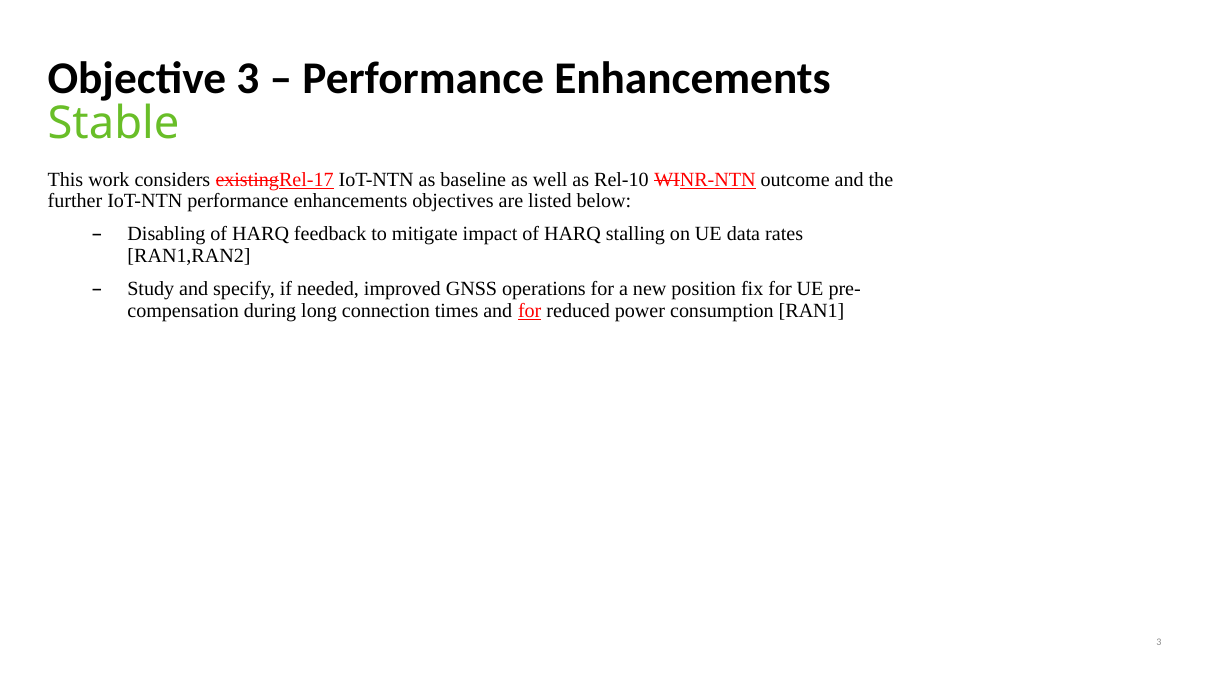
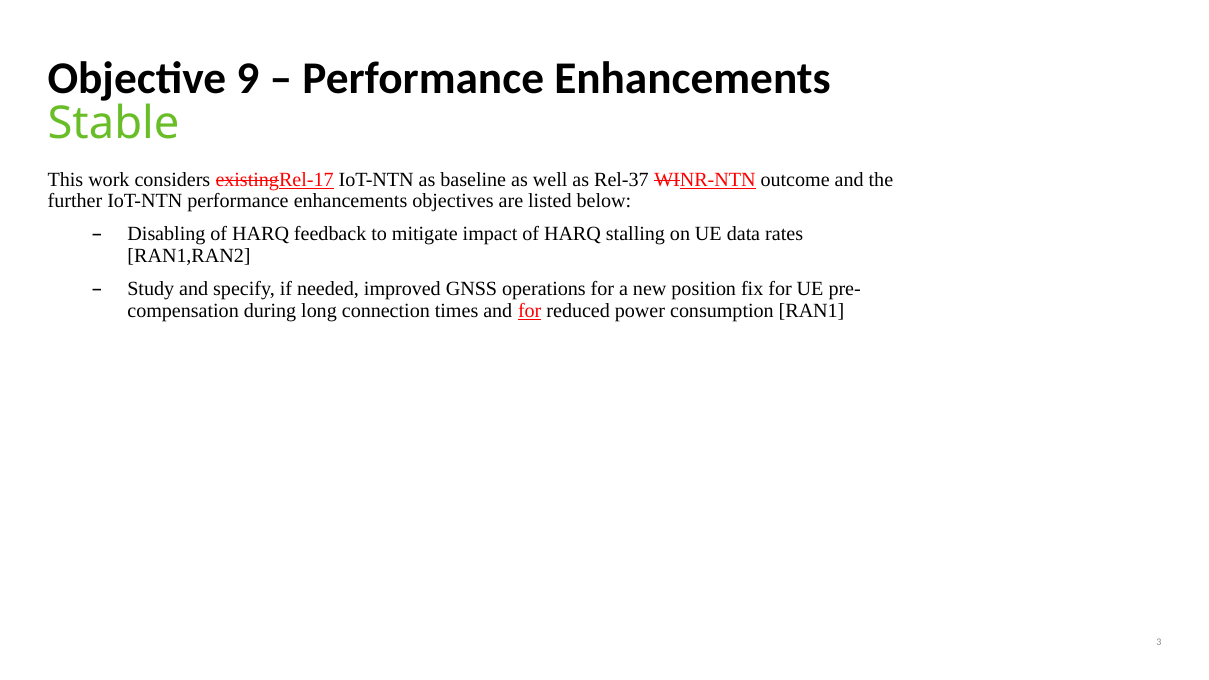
Objective 3: 3 -> 9
Rel-10: Rel-10 -> Rel-37
